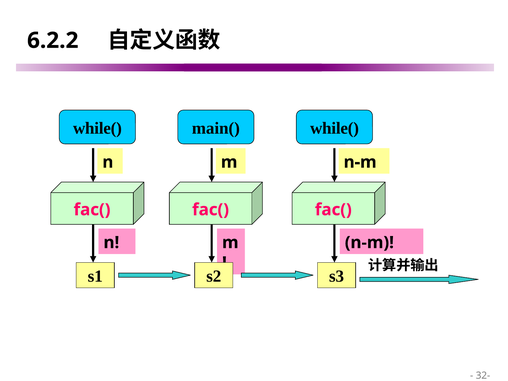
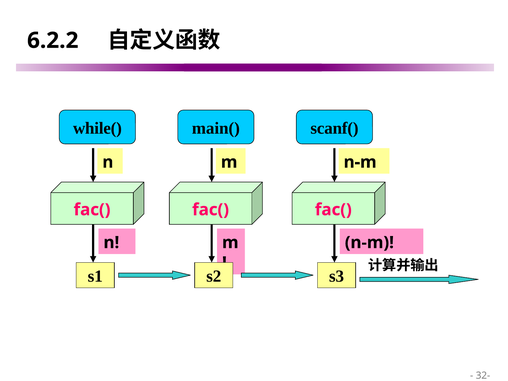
main( while(: while( -> scanf(
